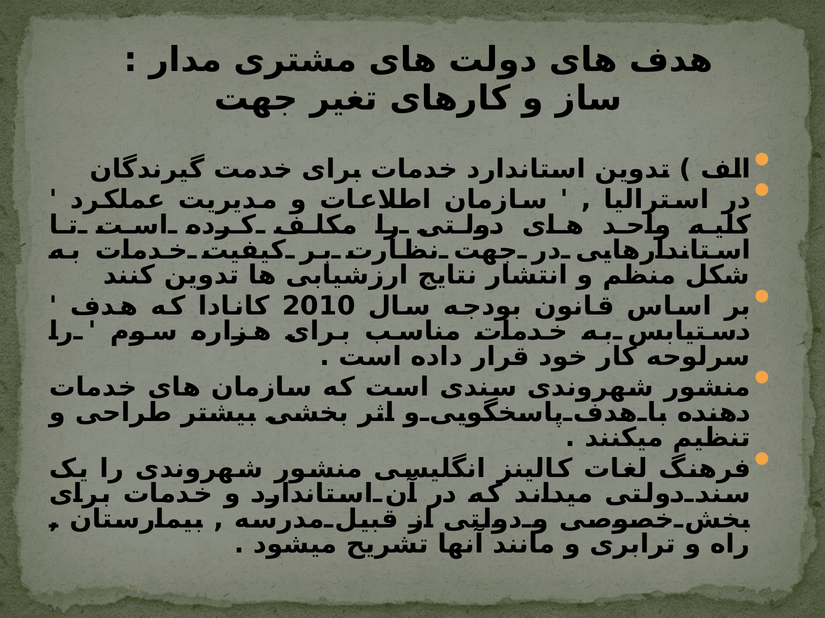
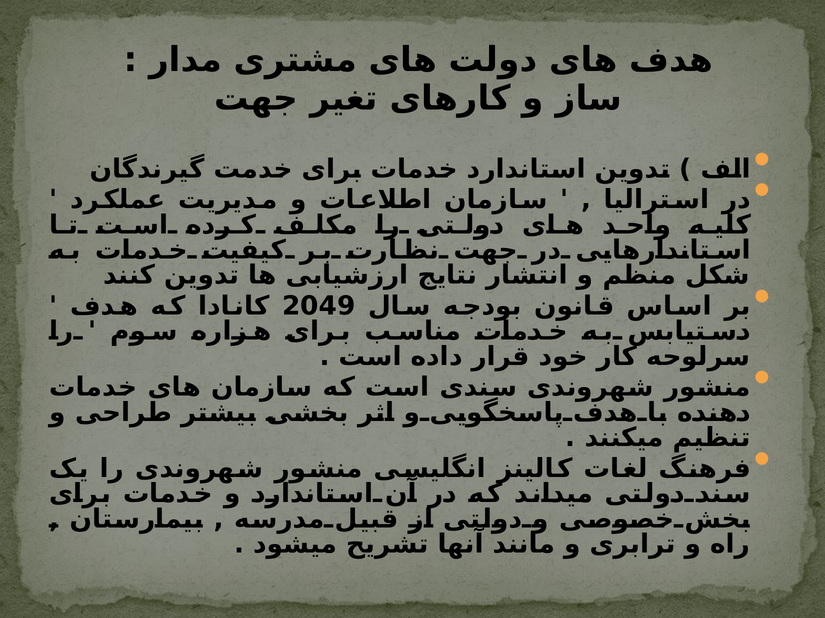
2010: 2010 -> 2049
